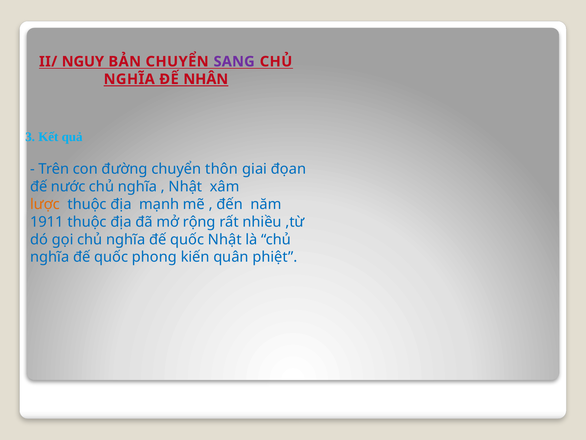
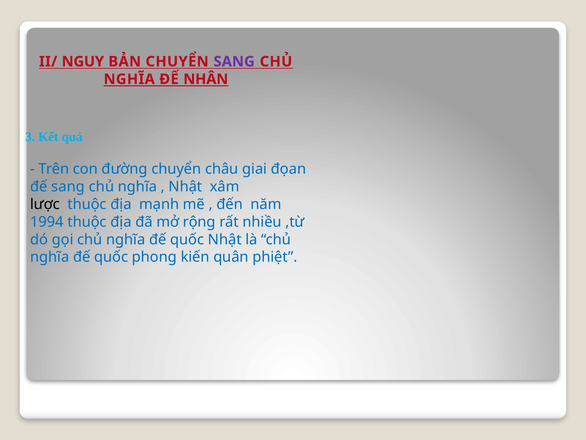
thôn: thôn -> châu
đế nước: nước -> sang
lược colour: orange -> black
1911: 1911 -> 1994
